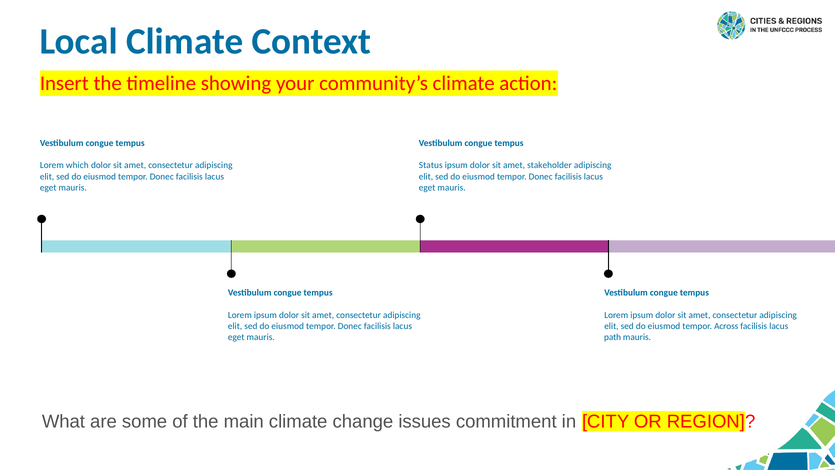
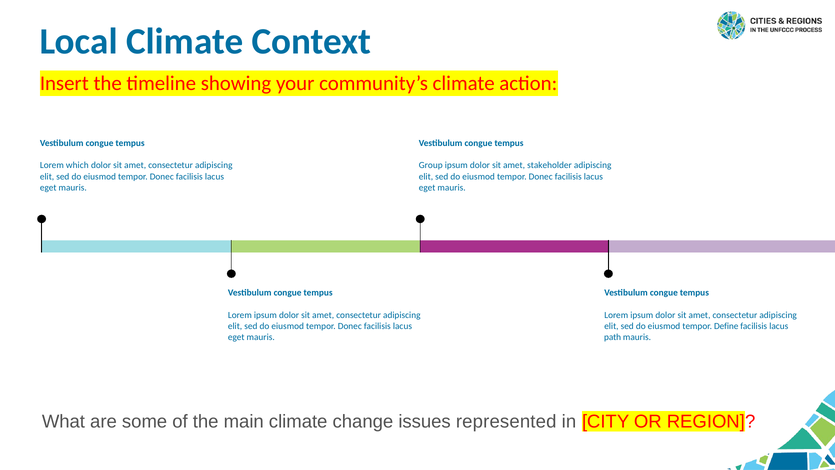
Status: Status -> Group
Across: Across -> Define
commitment: commitment -> represented
